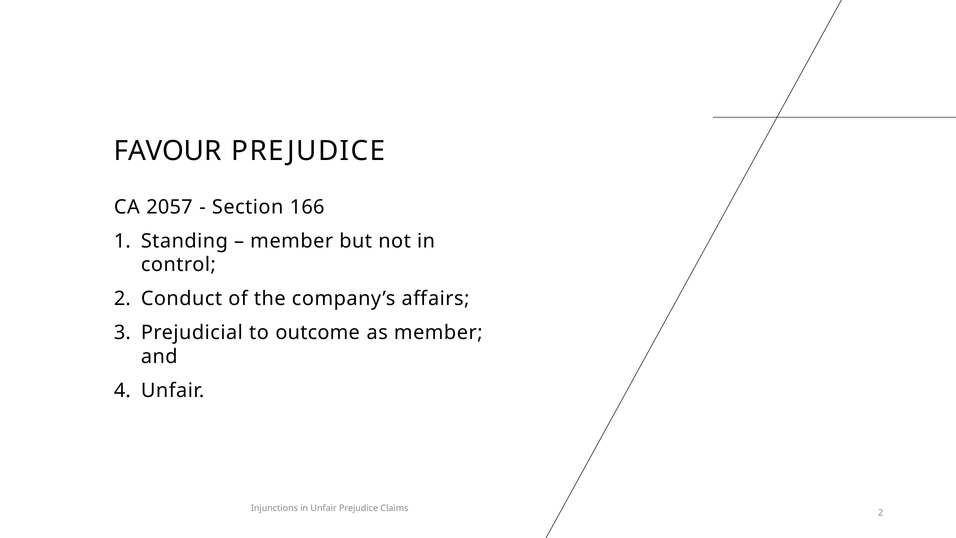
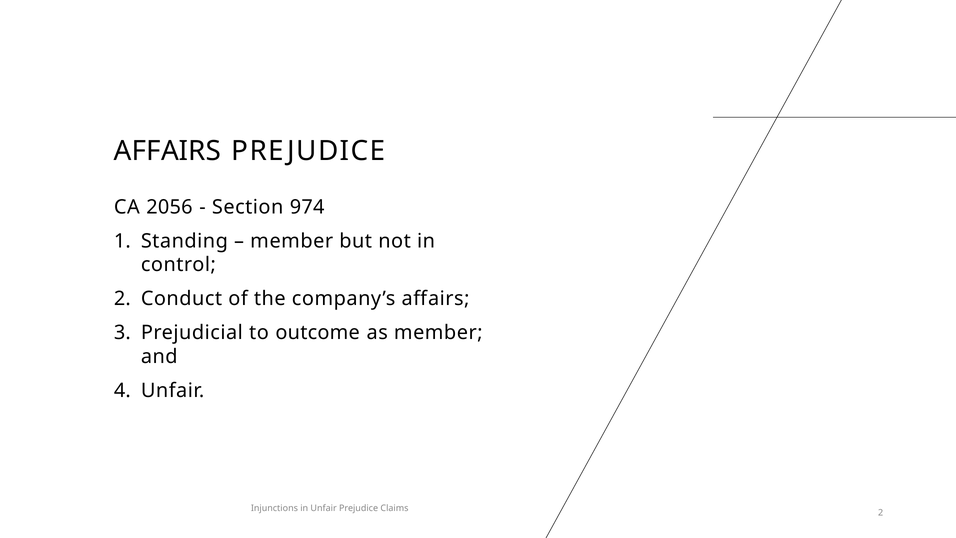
FAVOUR at (168, 151): FAVOUR -> AFFAIRS
2057: 2057 -> 2056
166: 166 -> 974
